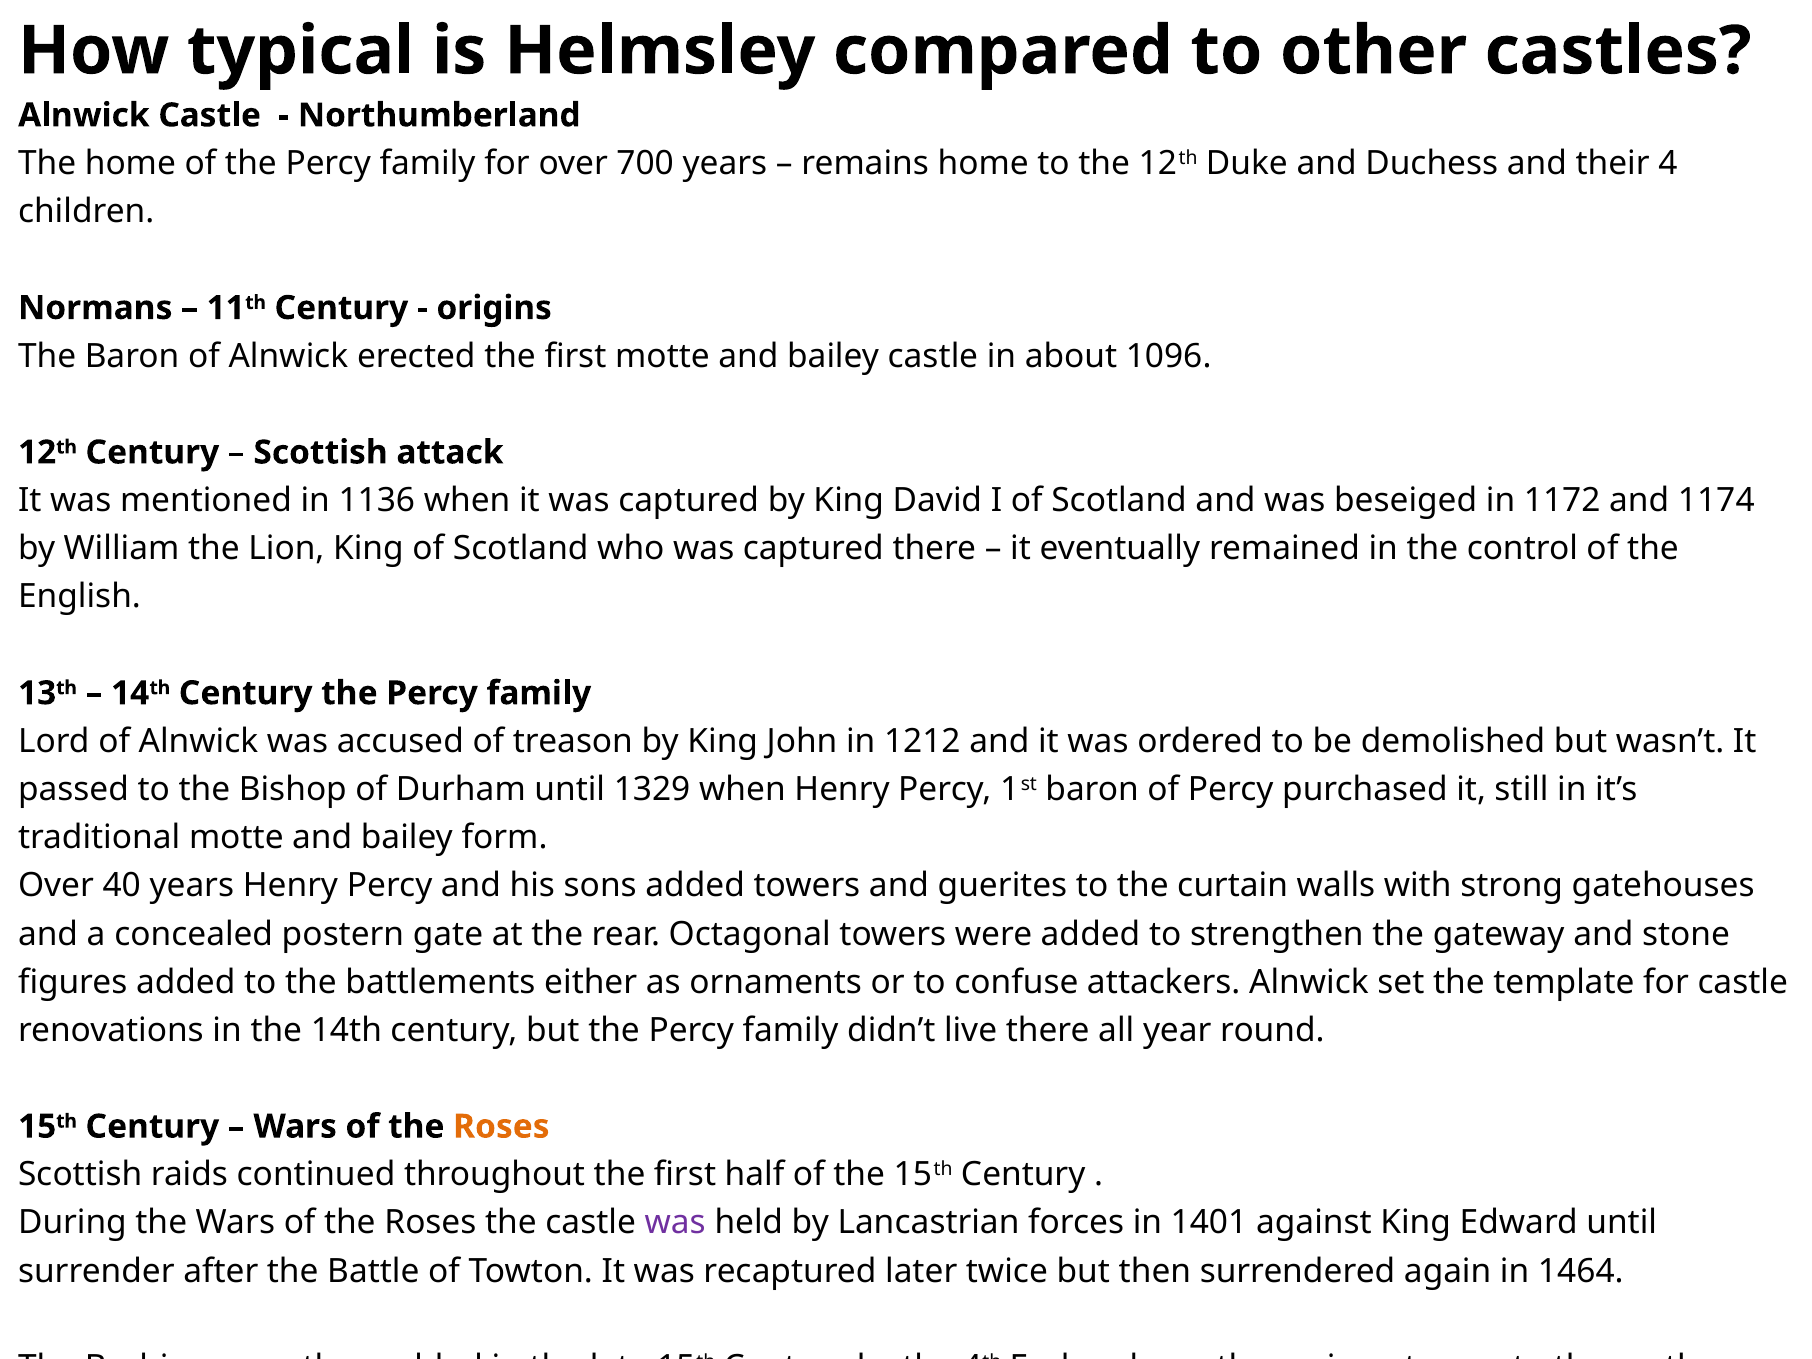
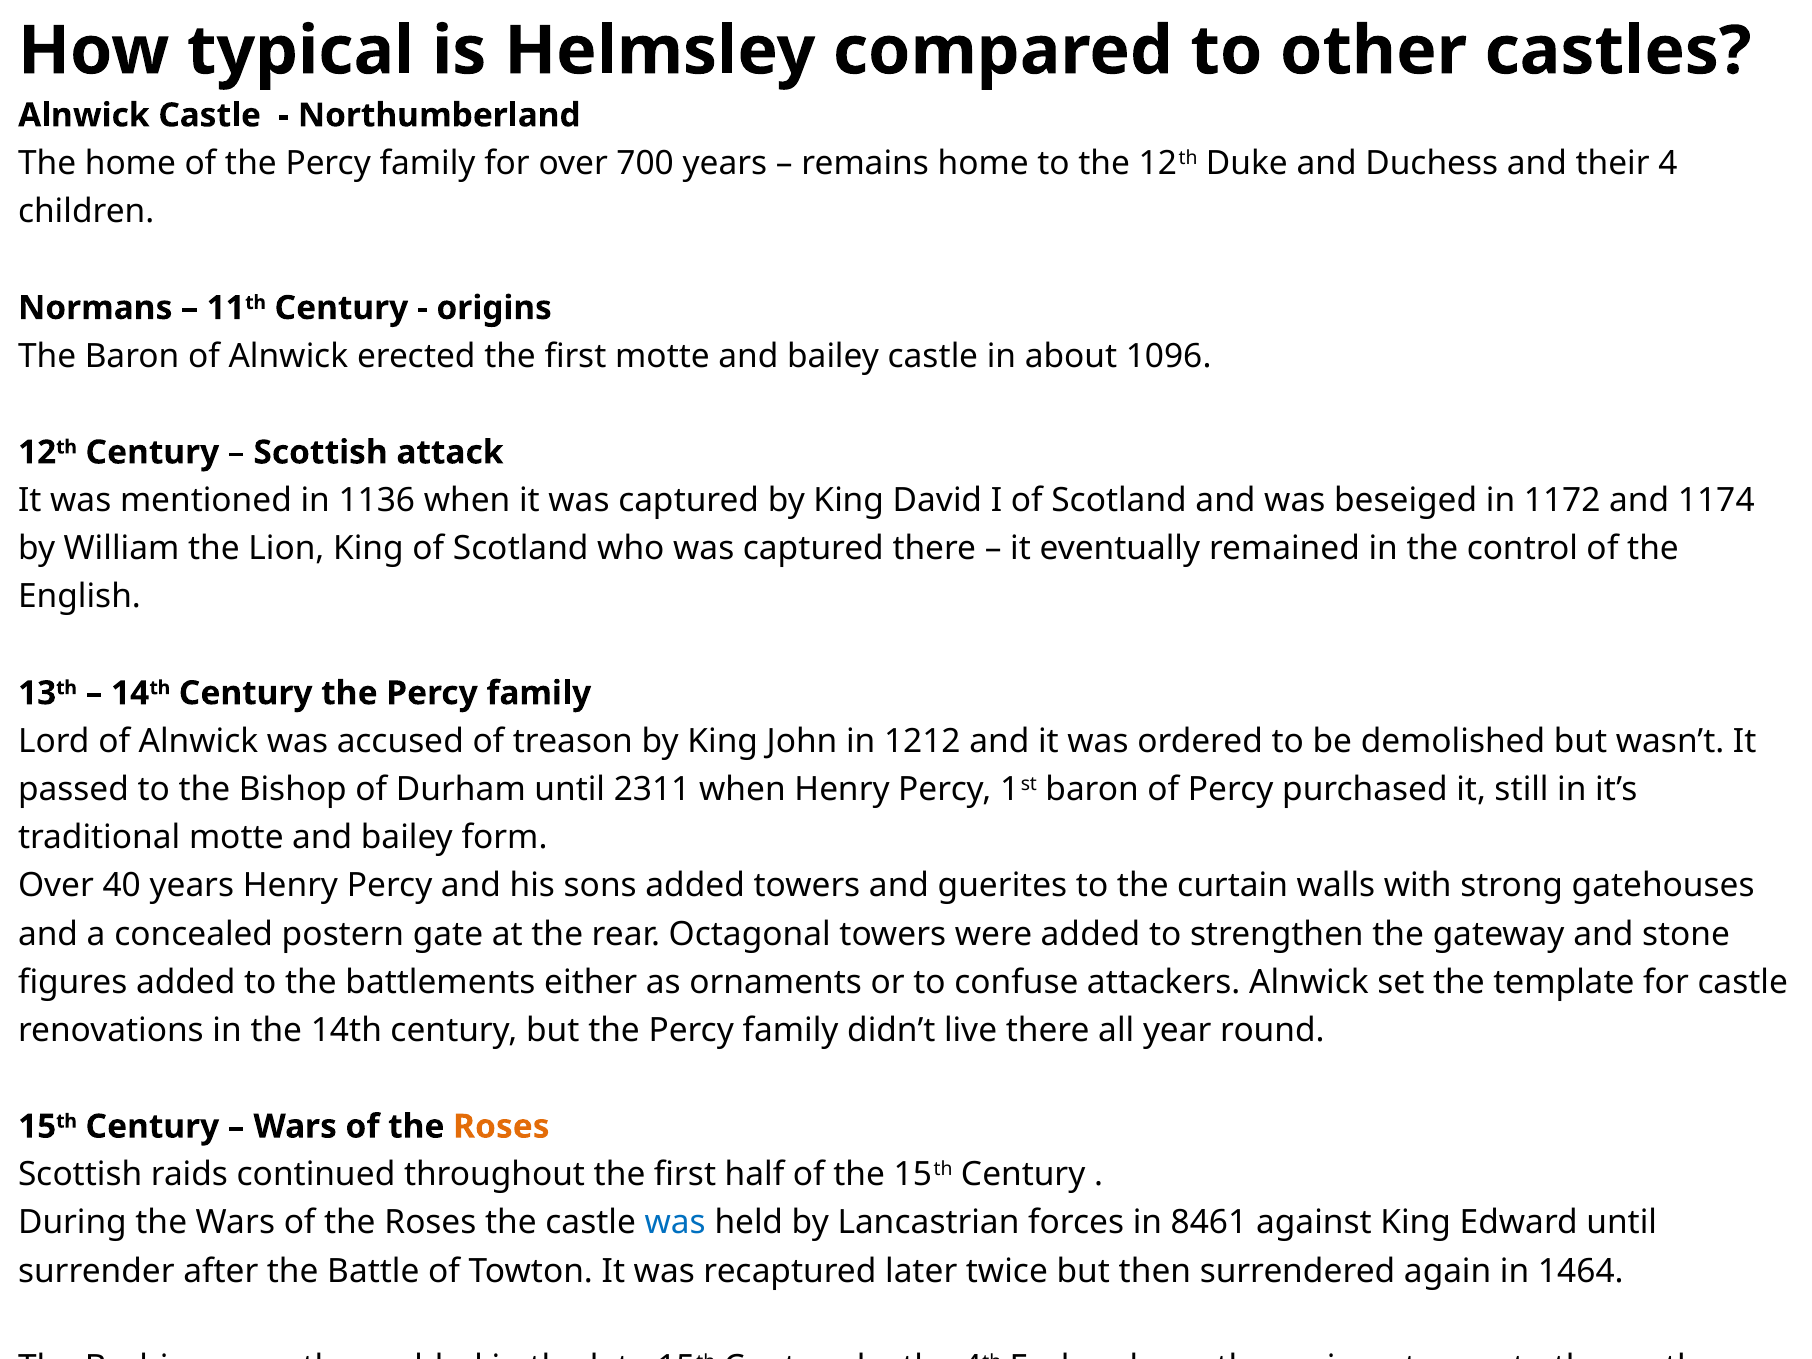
1329: 1329 -> 2311
was at (675, 1223) colour: purple -> blue
1401: 1401 -> 8461
